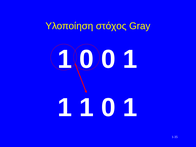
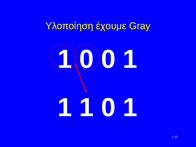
στόχος: στόχος -> έχουμε
